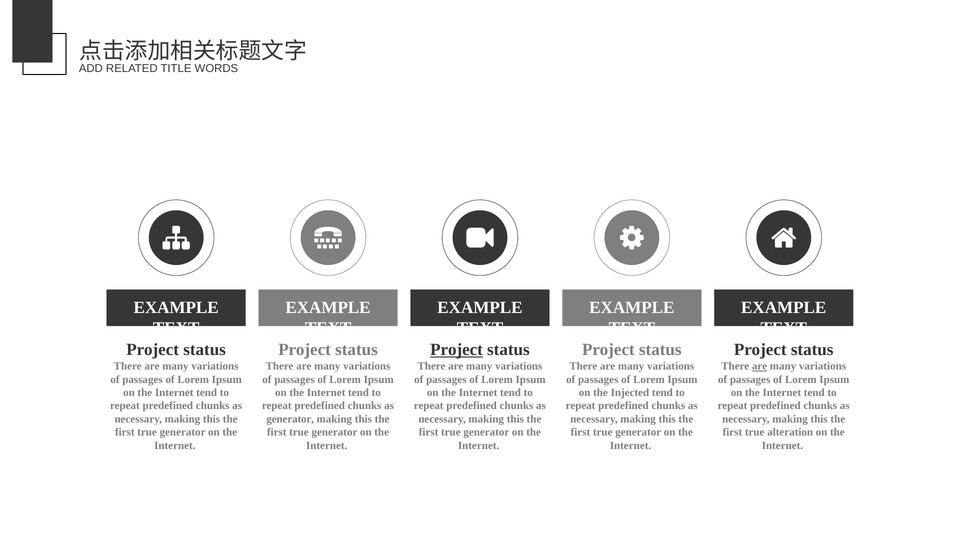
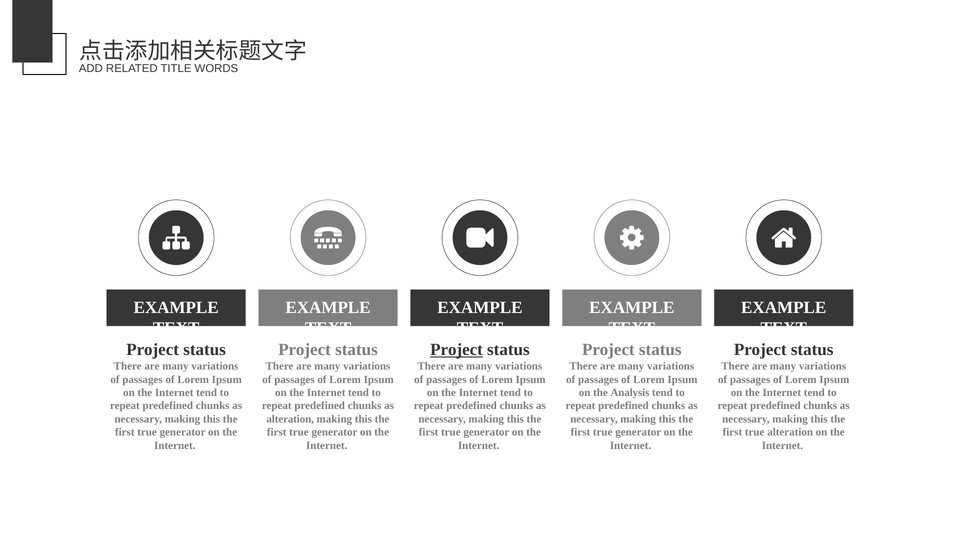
are at (760, 366) underline: present -> none
Injected: Injected -> Analysis
generator at (290, 419): generator -> alteration
